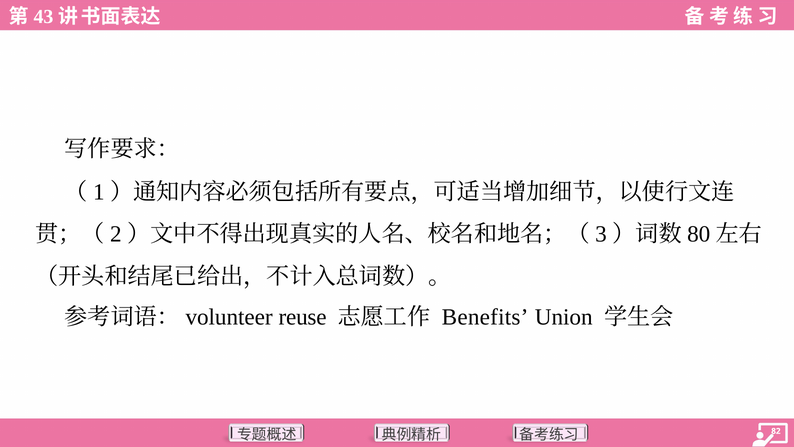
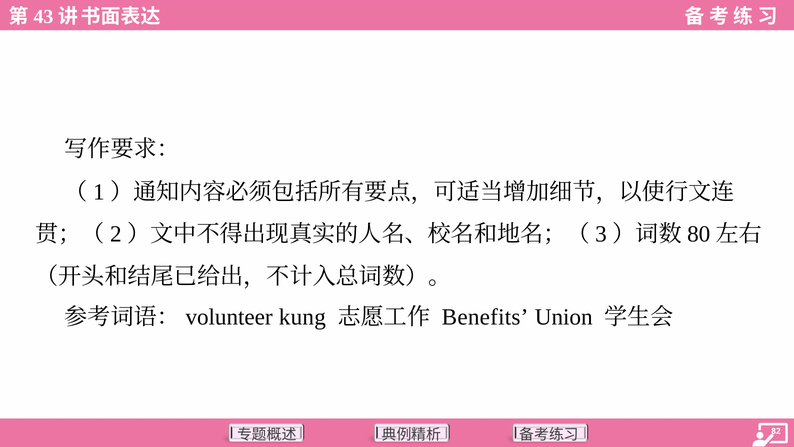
reuse: reuse -> kung
